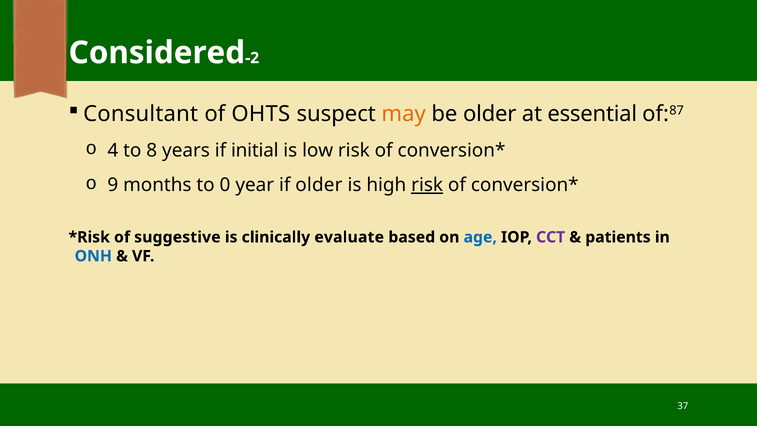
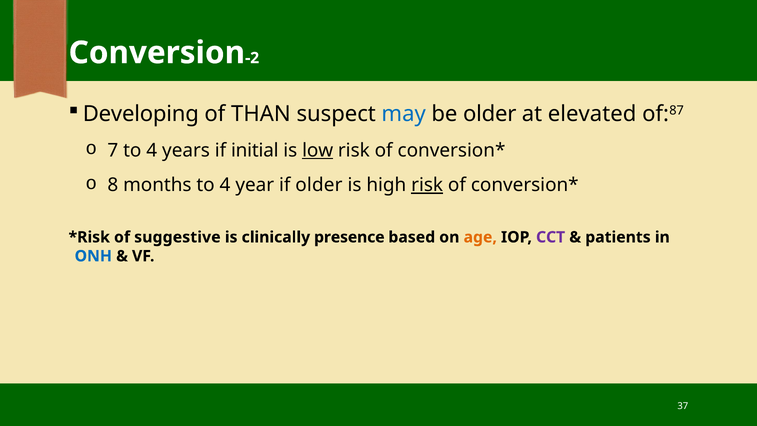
Considered: Considered -> Conversion
Consultant: Consultant -> Developing
OHTS: OHTS -> THAN
may colour: orange -> blue
essential: essential -> elevated
4: 4 -> 7
8 at (152, 150): 8 -> 4
low underline: none -> present
9: 9 -> 8
months to 0: 0 -> 4
evaluate: evaluate -> presence
age colour: blue -> orange
